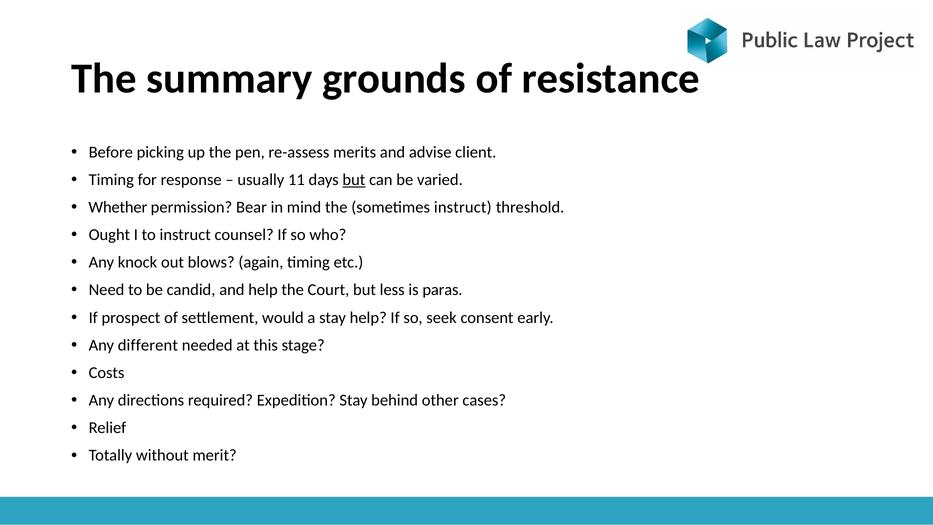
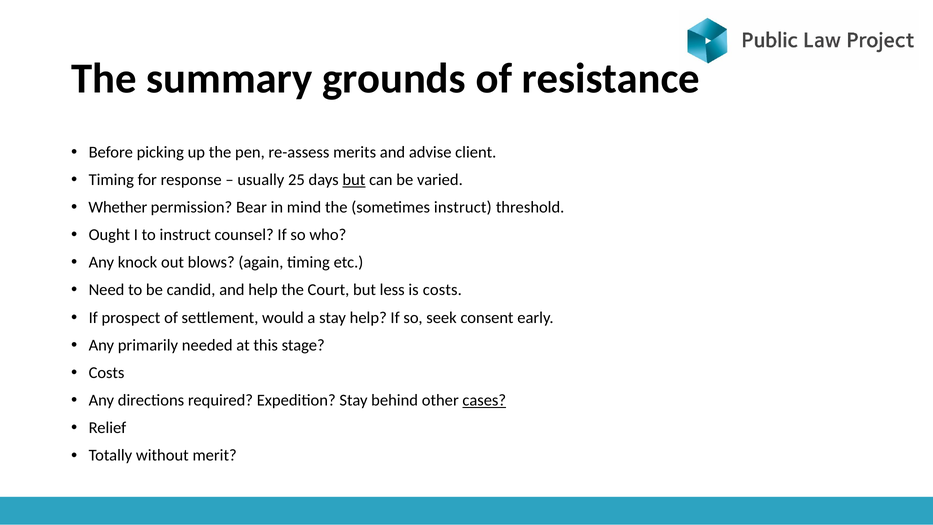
11: 11 -> 25
is paras: paras -> costs
different: different -> primarily
cases underline: none -> present
